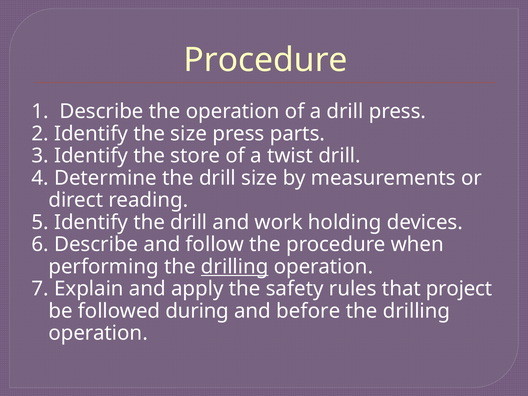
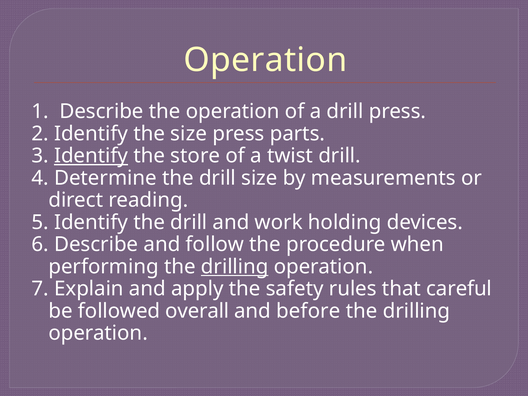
Procedure at (266, 60): Procedure -> Operation
Identify at (91, 156) underline: none -> present
project: project -> careful
during: during -> overall
